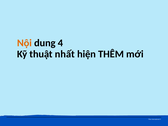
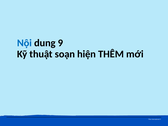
Nội colour: orange -> blue
4: 4 -> 9
nhất: nhất -> soạn
